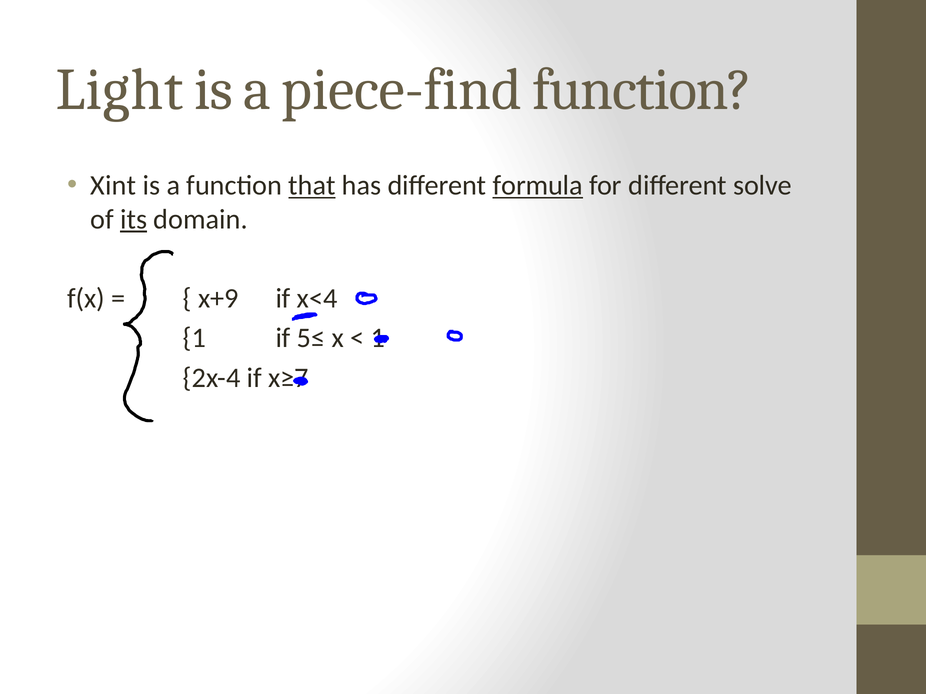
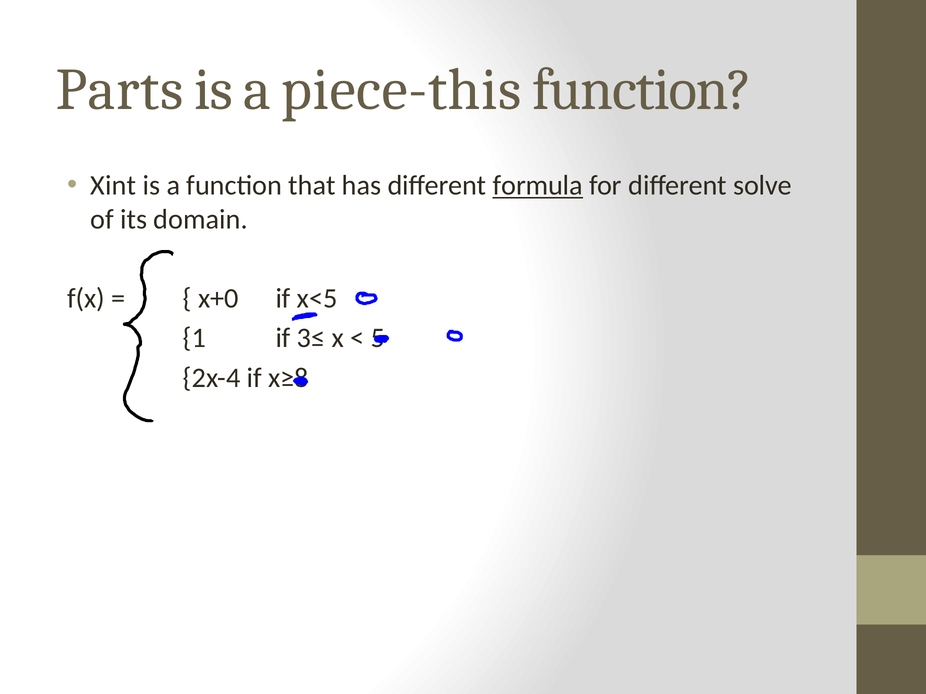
Light: Light -> Parts
piece-find: piece-find -> piece-this
that underline: present -> none
its underline: present -> none
x+9: x+9 -> x+0
x<4: x<4 -> x<5
5≤: 5≤ -> 3≤
1 at (378, 338): 1 -> 5
x≥7: x≥7 -> x≥8
